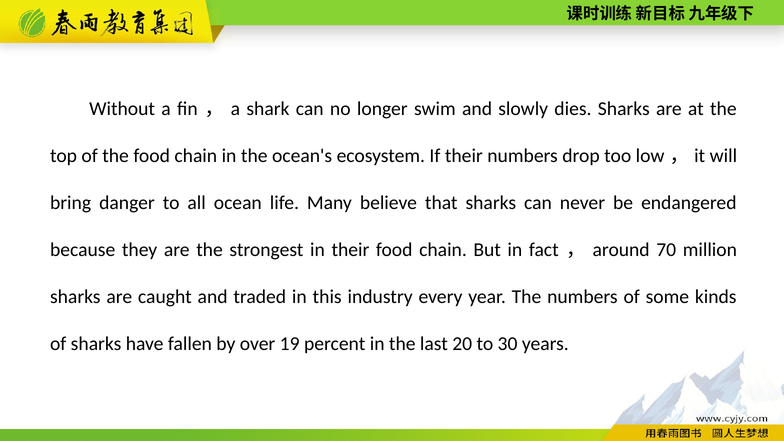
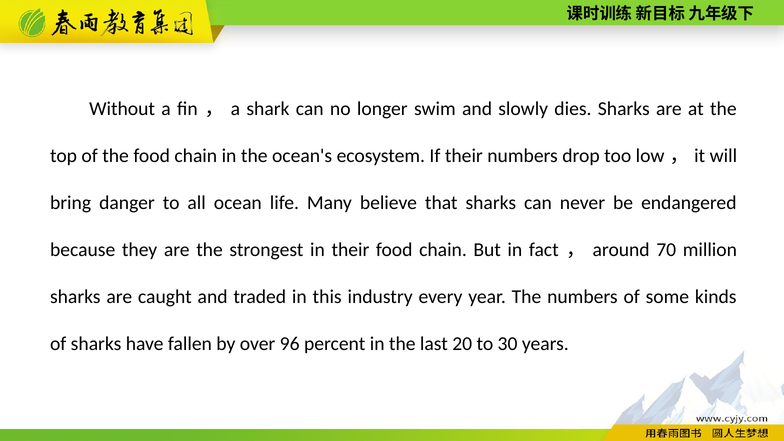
19: 19 -> 96
